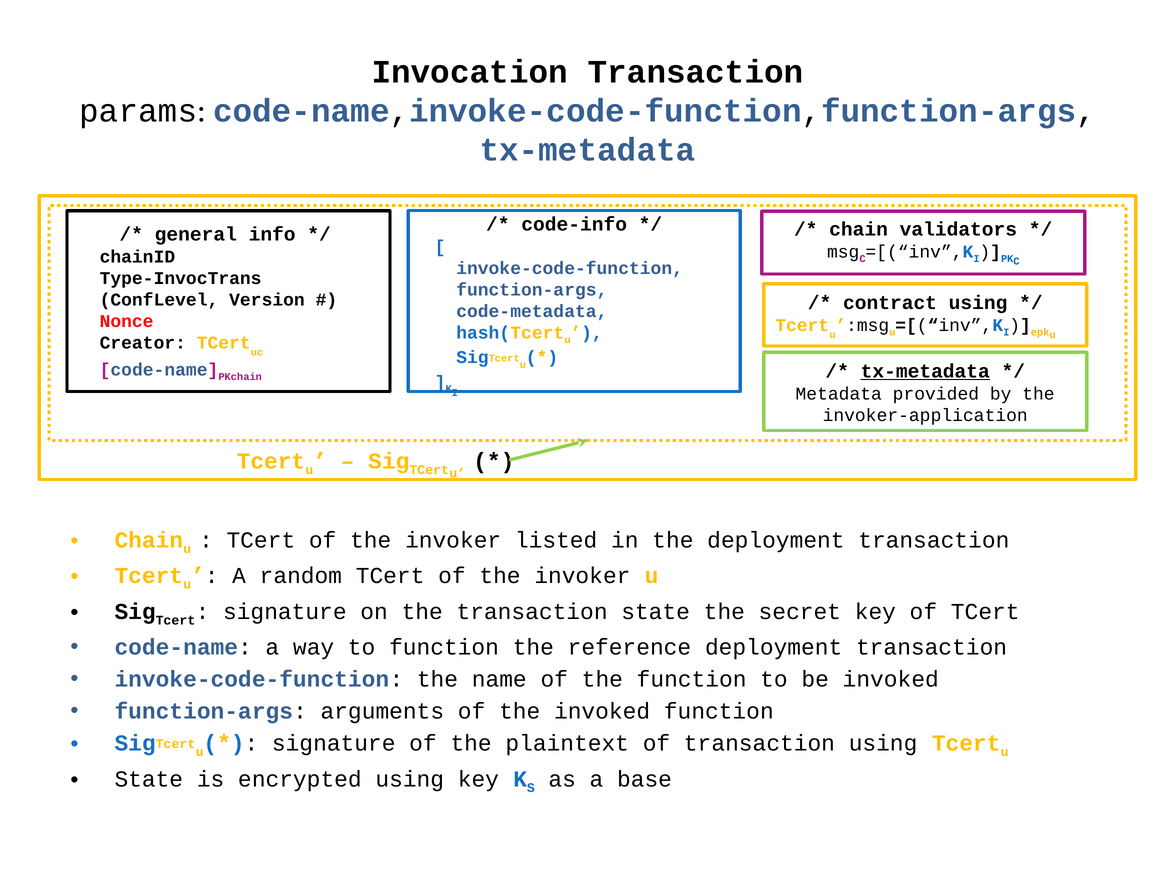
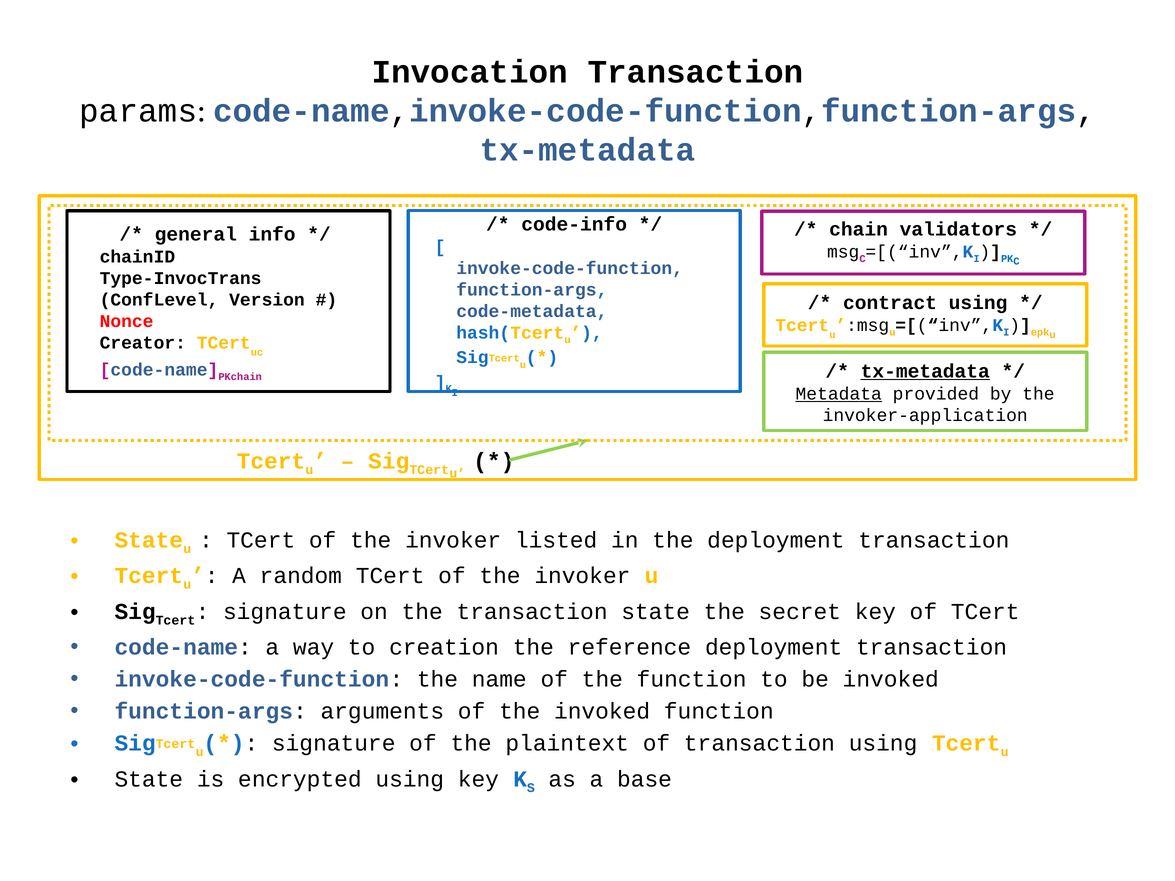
Metadata underline: none -> present
Chain at (149, 540): Chain -> State
to function: function -> creation
